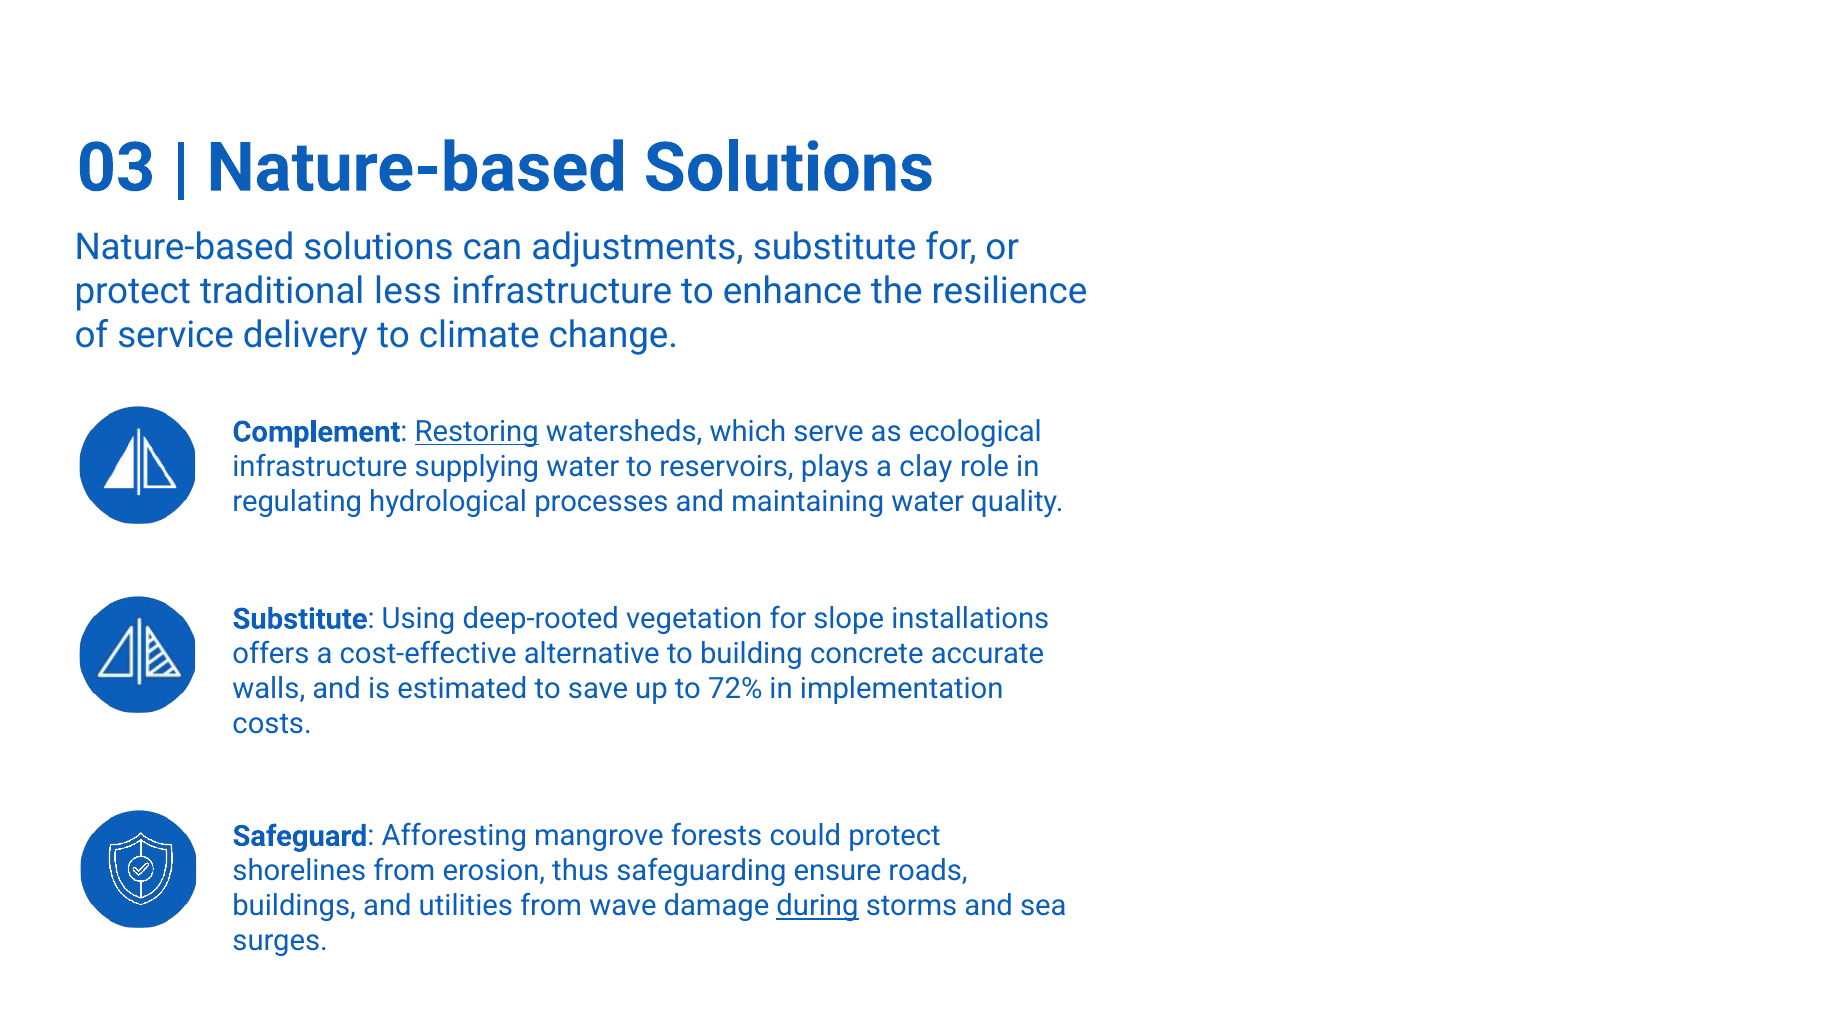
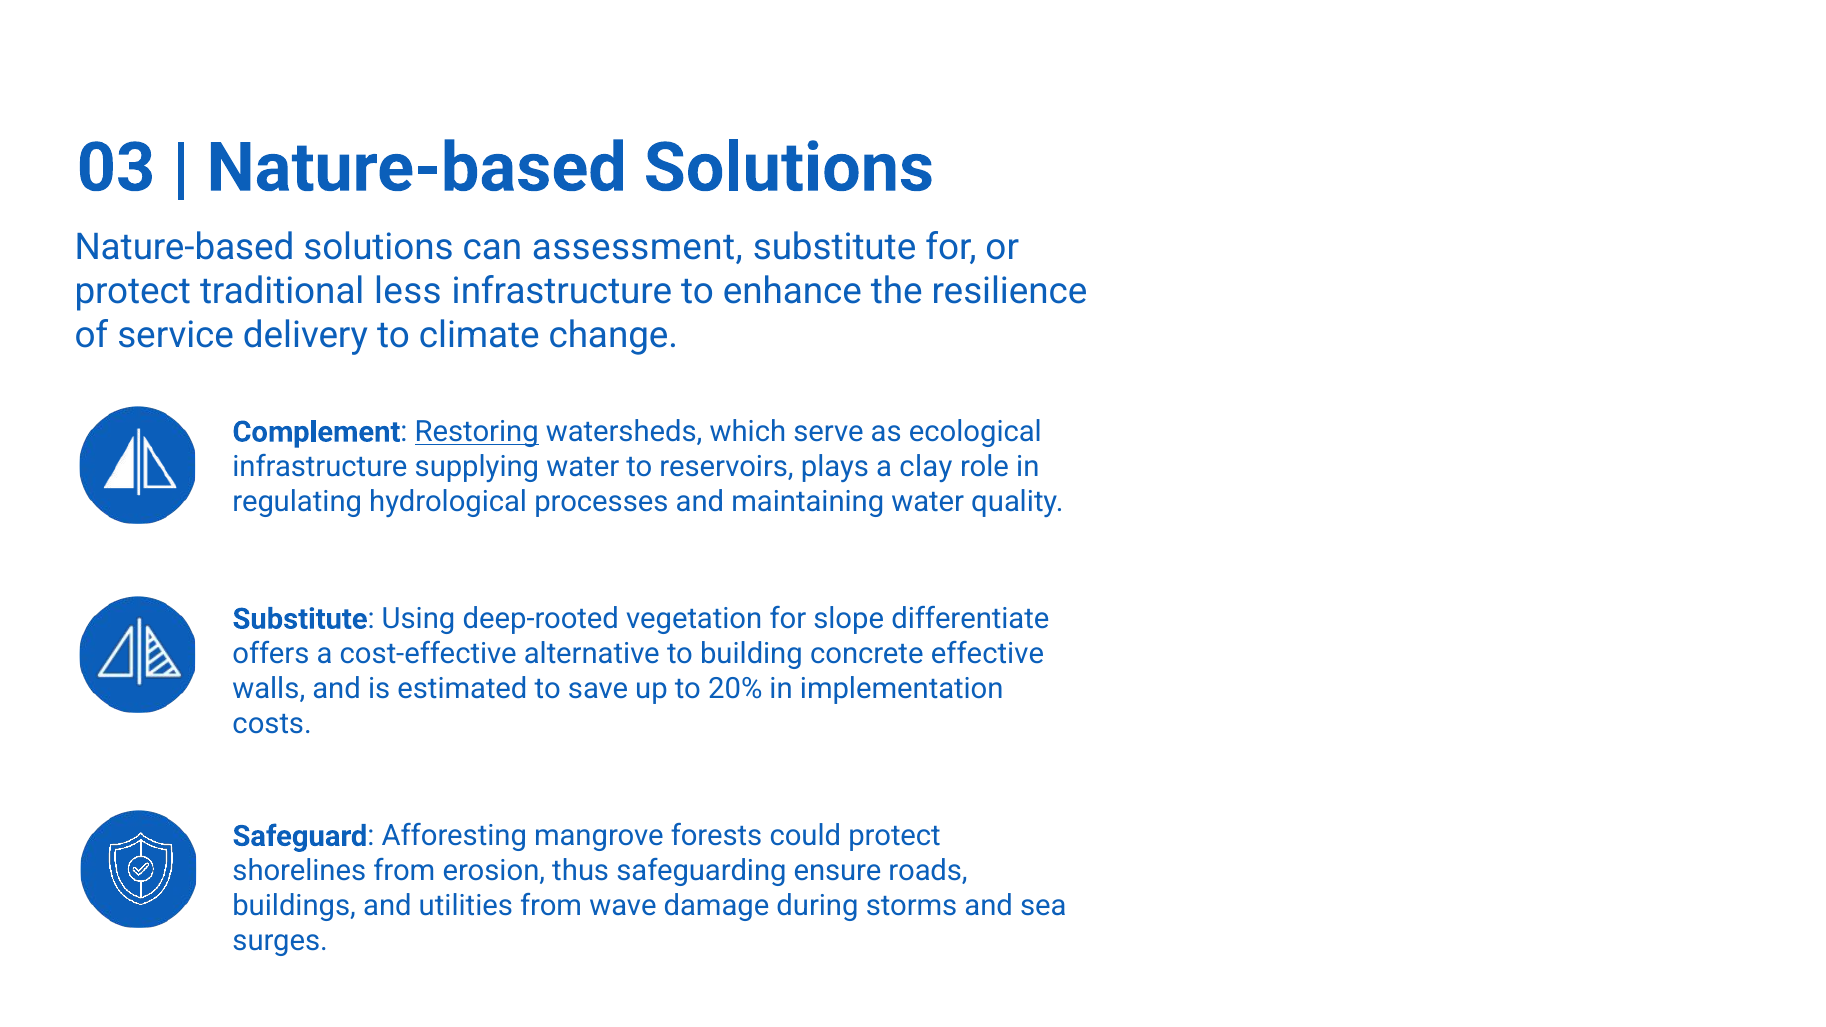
adjustments: adjustments -> assessment
installations: installations -> differentiate
accurate: accurate -> effective
72%: 72% -> 20%
during underline: present -> none
